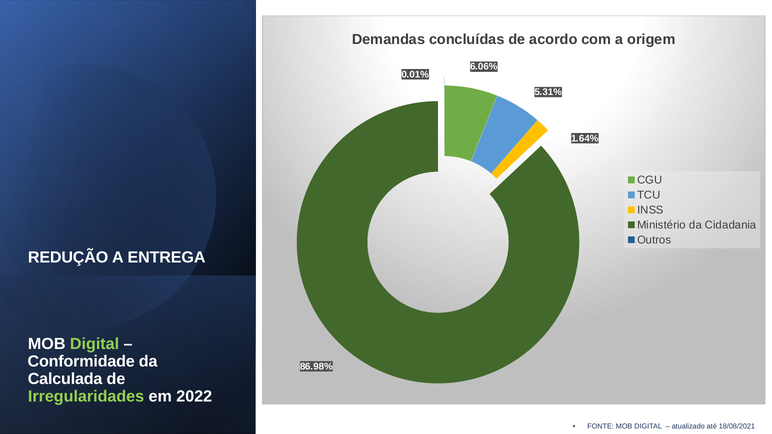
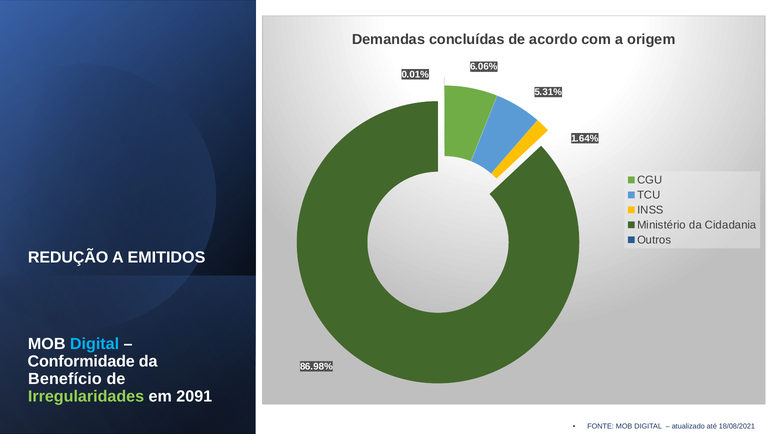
ENTREGA: ENTREGA -> EMITIDOS
Digital at (95, 344) colour: light green -> light blue
Calculada: Calculada -> Benefício
2022: 2022 -> 2091
